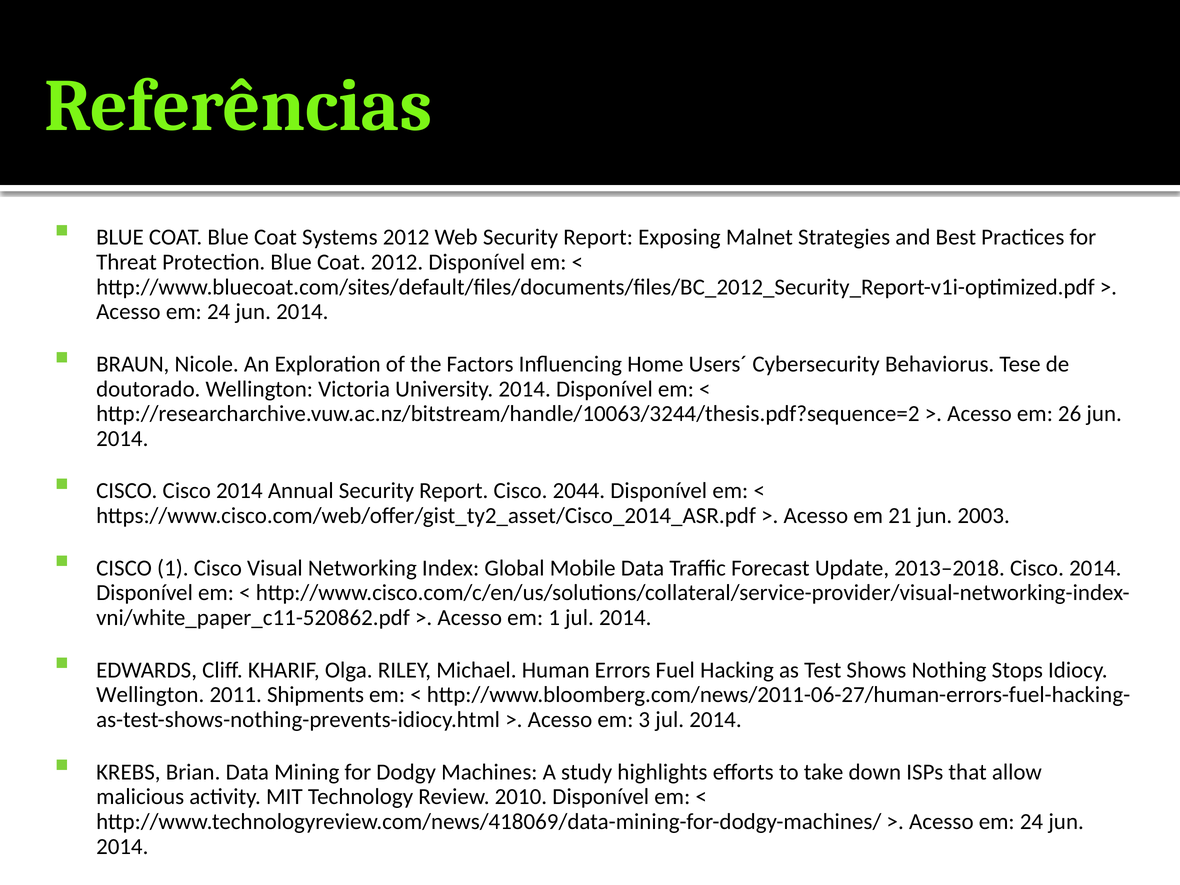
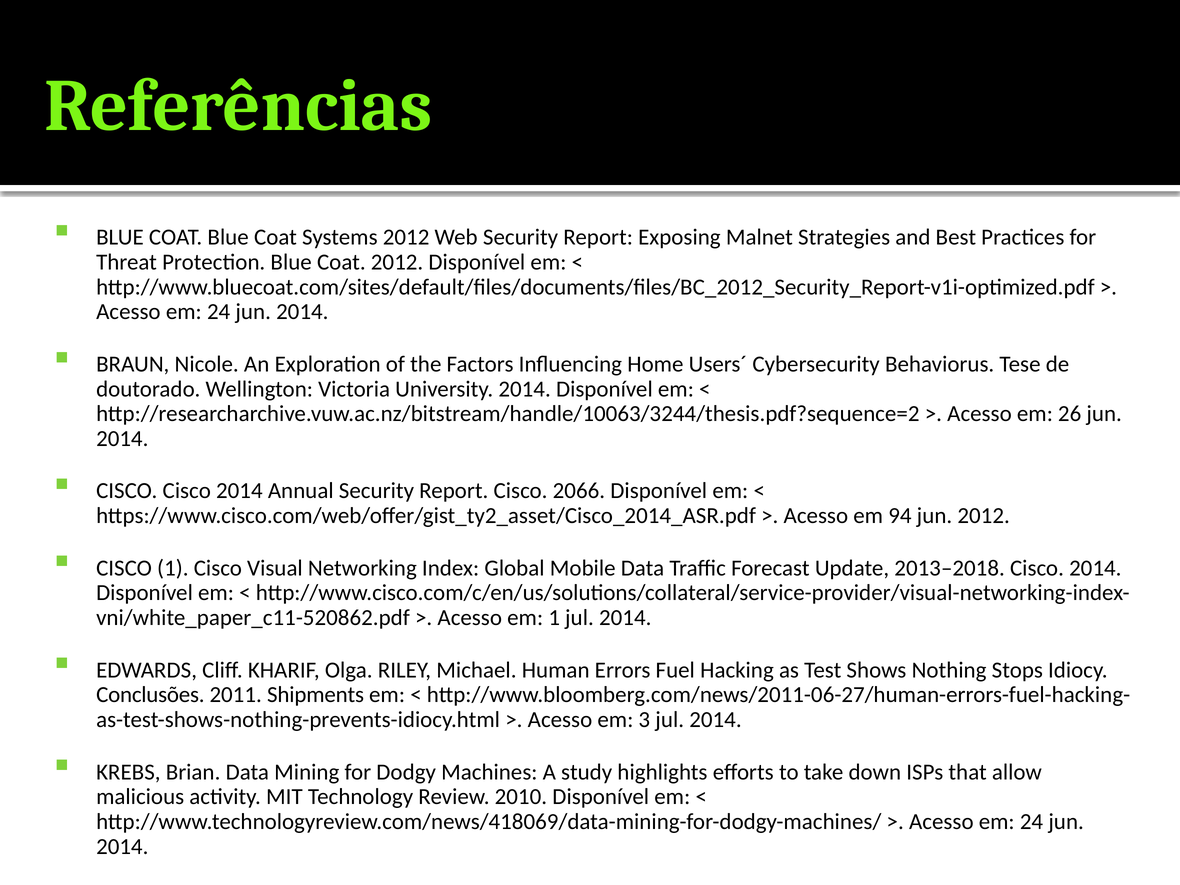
2044: 2044 -> 2066
21: 21 -> 94
jun 2003: 2003 -> 2012
Wellington at (150, 695): Wellington -> Conclusões
